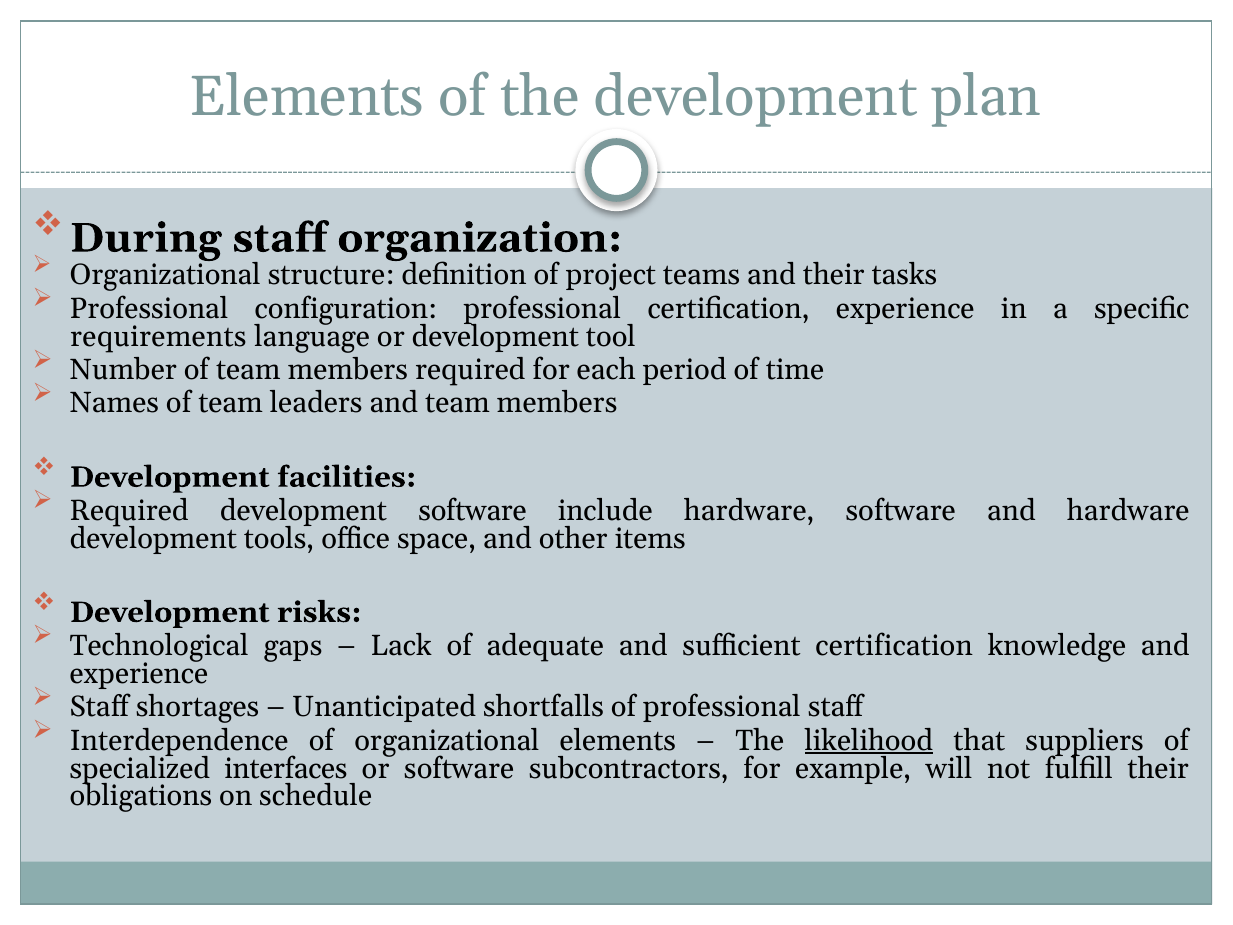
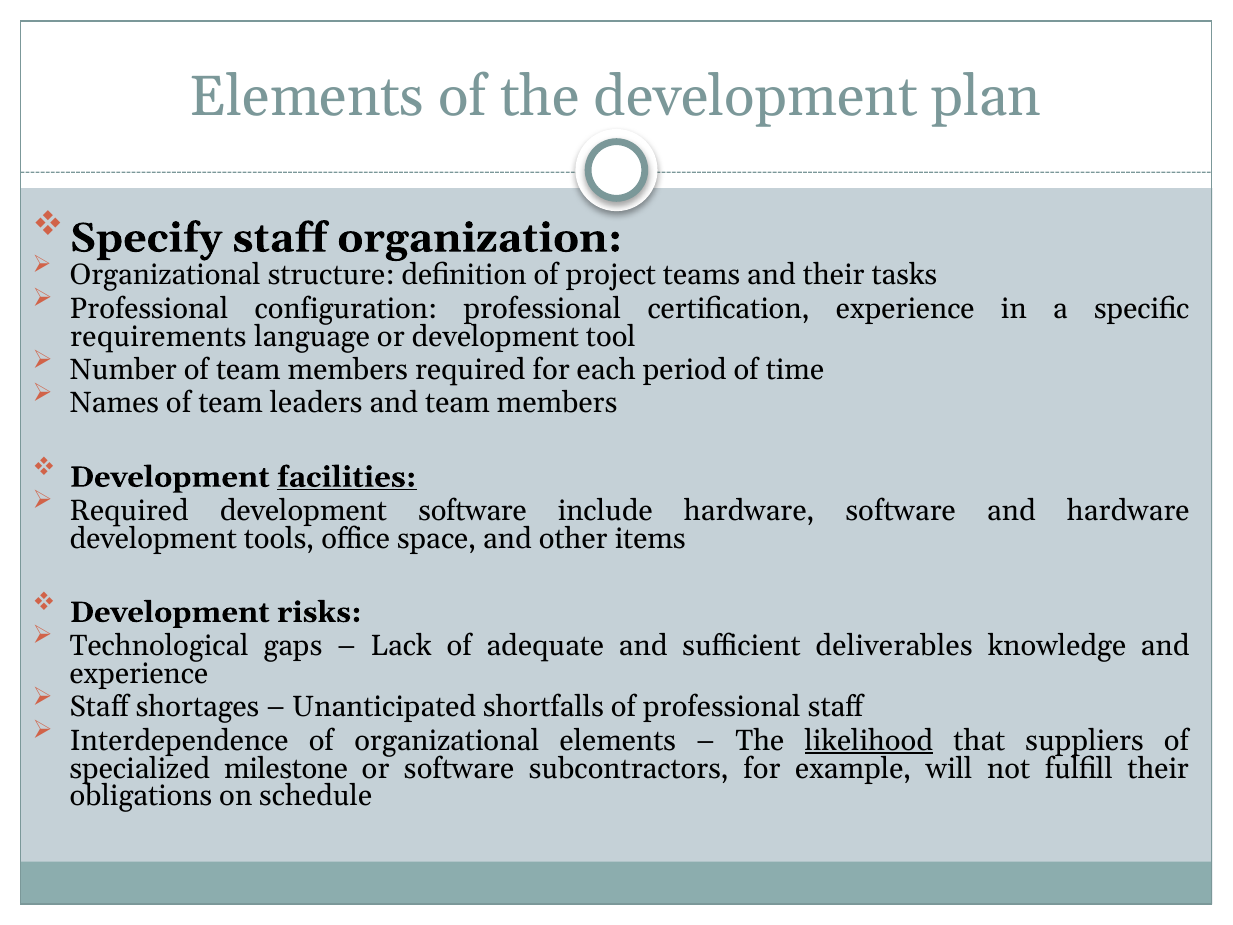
During: During -> Specify
facilities underline: none -> present
sufficient certification: certification -> deliverables
interfaces: interfaces -> milestone
